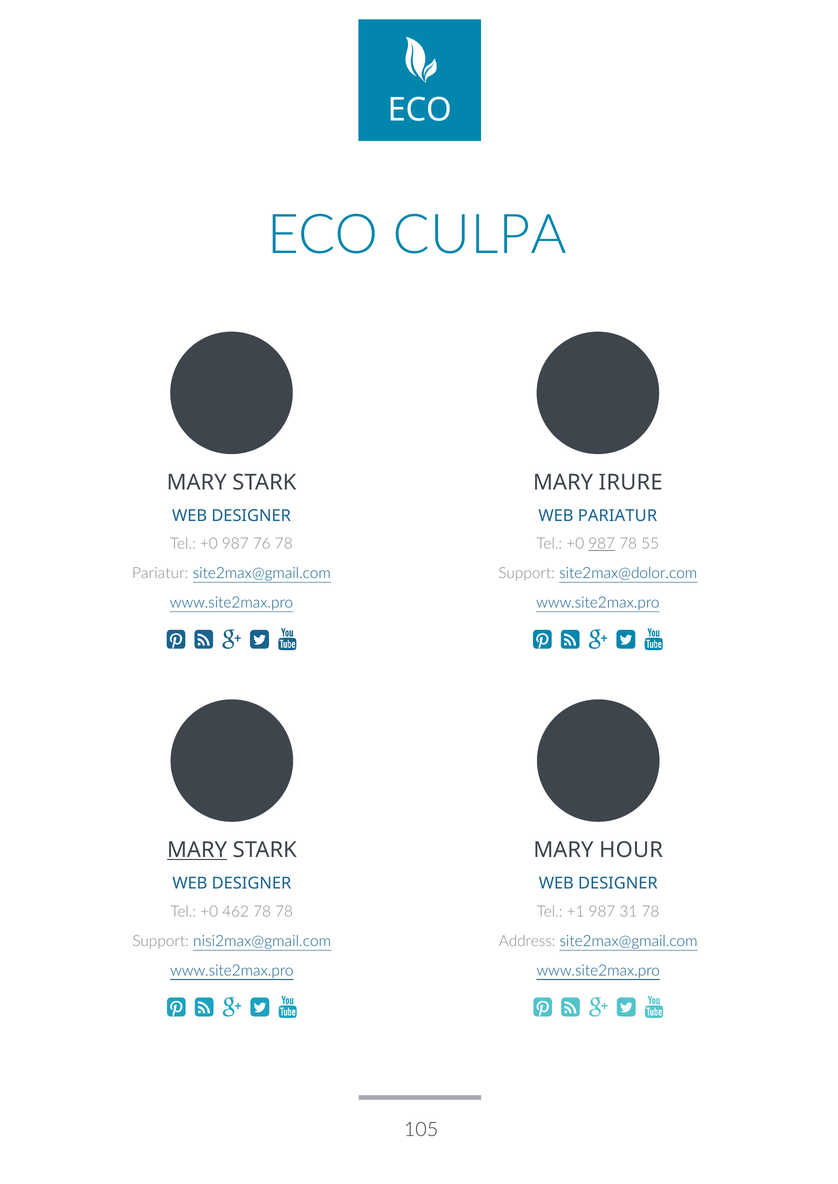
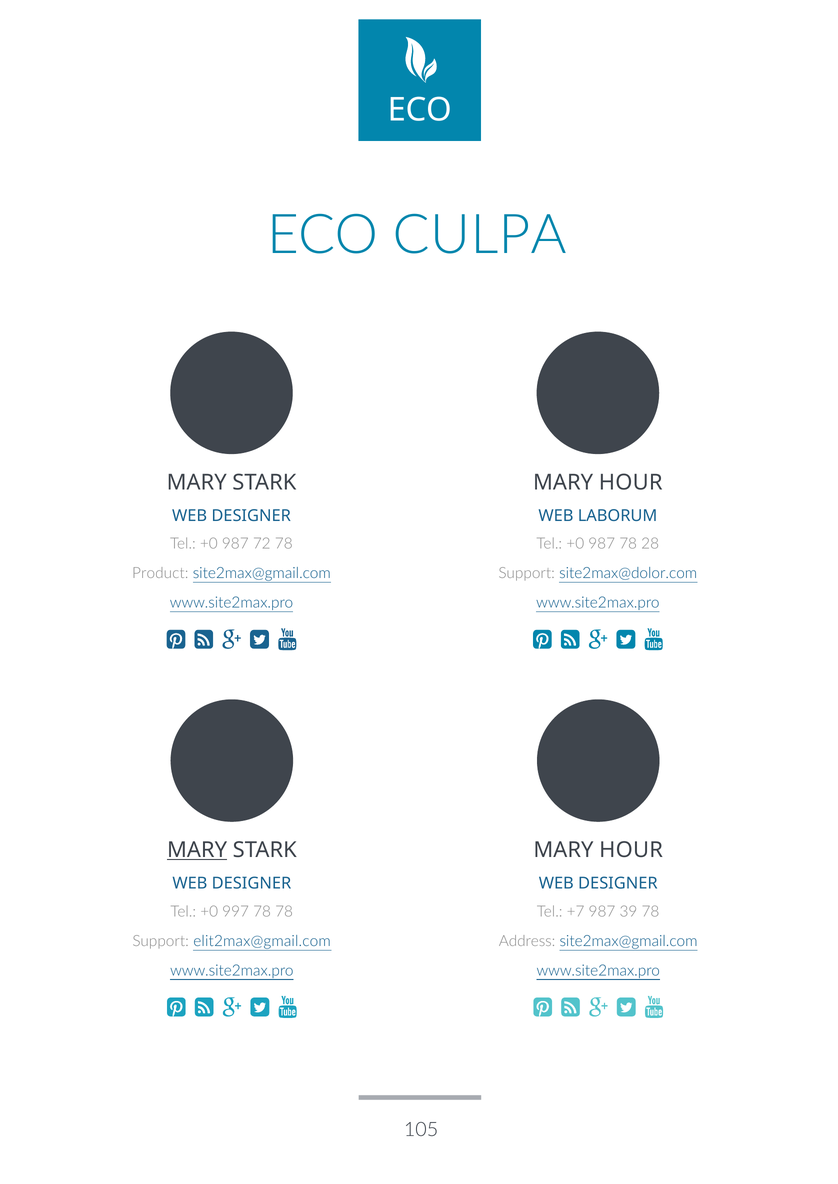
IRURE at (631, 483): IRURE -> HOUR
WEB PARIATUR: PARIATUR -> LABORUM
76: 76 -> 72
987 at (602, 544) underline: present -> none
55: 55 -> 28
Pariatur at (160, 574): Pariatur -> Product
462: 462 -> 997
+1: +1 -> +7
31: 31 -> 39
nisi2max@gmail.com: nisi2max@gmail.com -> elit2max@gmail.com
